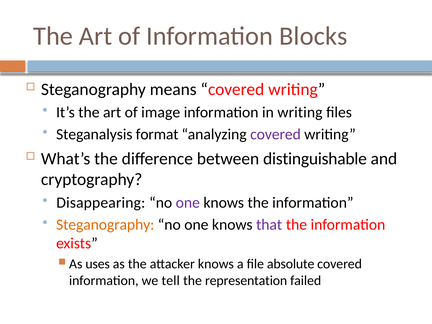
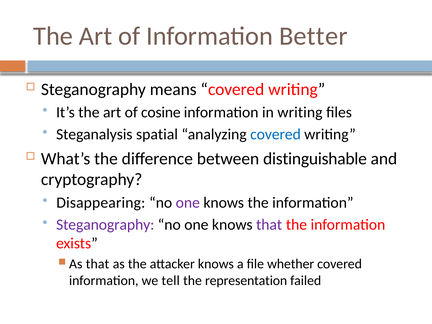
Blocks: Blocks -> Better
image: image -> cosine
format: format -> spatial
covered at (276, 134) colour: purple -> blue
Steganography at (105, 225) colour: orange -> purple
As uses: uses -> that
absolute: absolute -> whether
